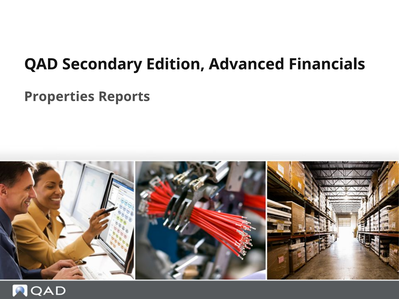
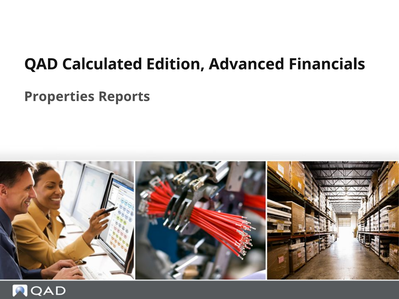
Secondary: Secondary -> Calculated
